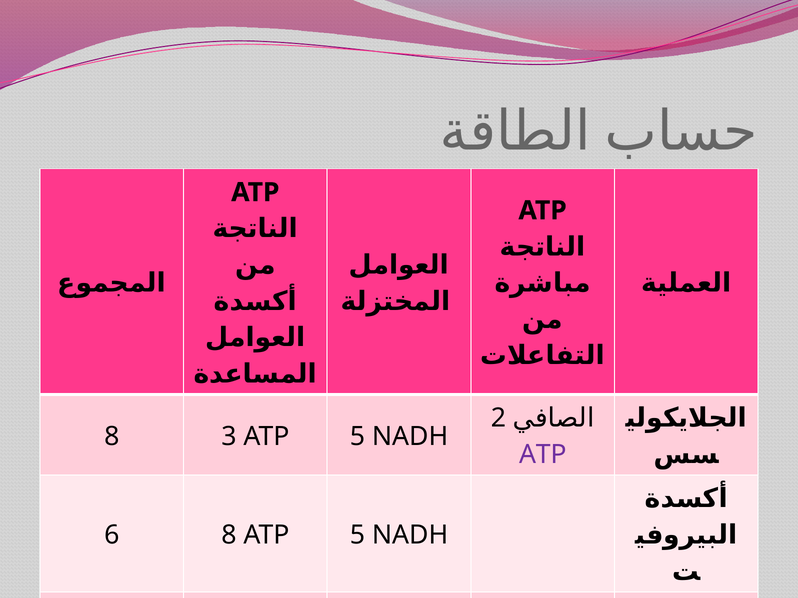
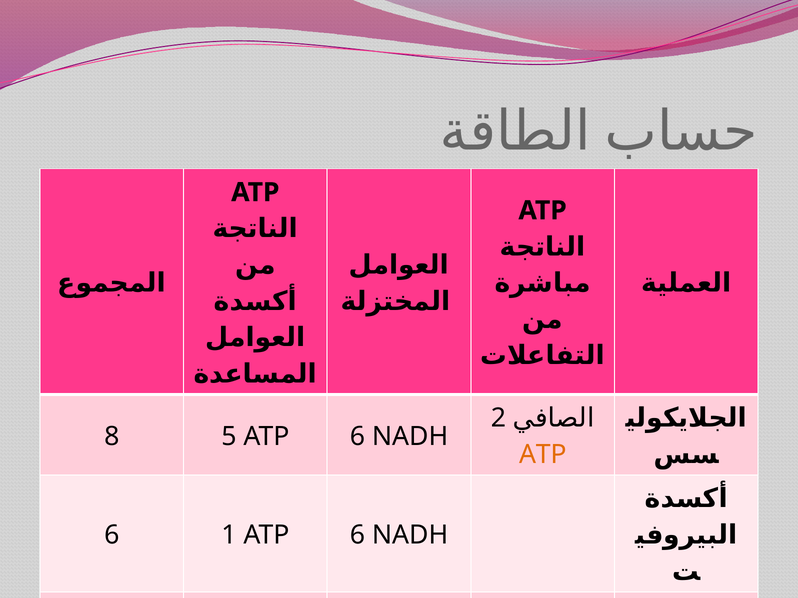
3: 3 -> 5
5 at (357, 437): 5 -> 6
ATP at (543, 455) colour: purple -> orange
6 8: 8 -> 1
5 at (357, 535): 5 -> 6
